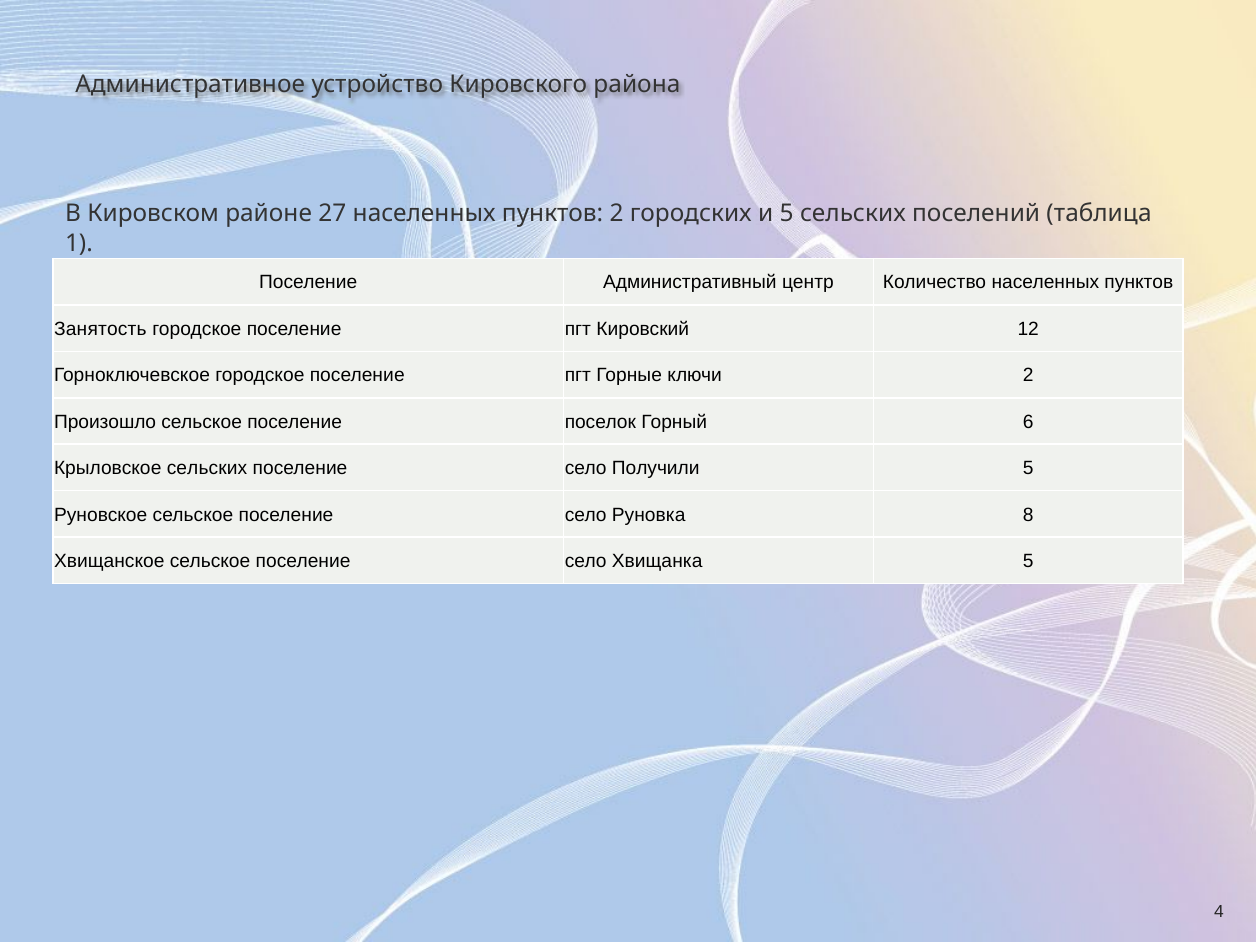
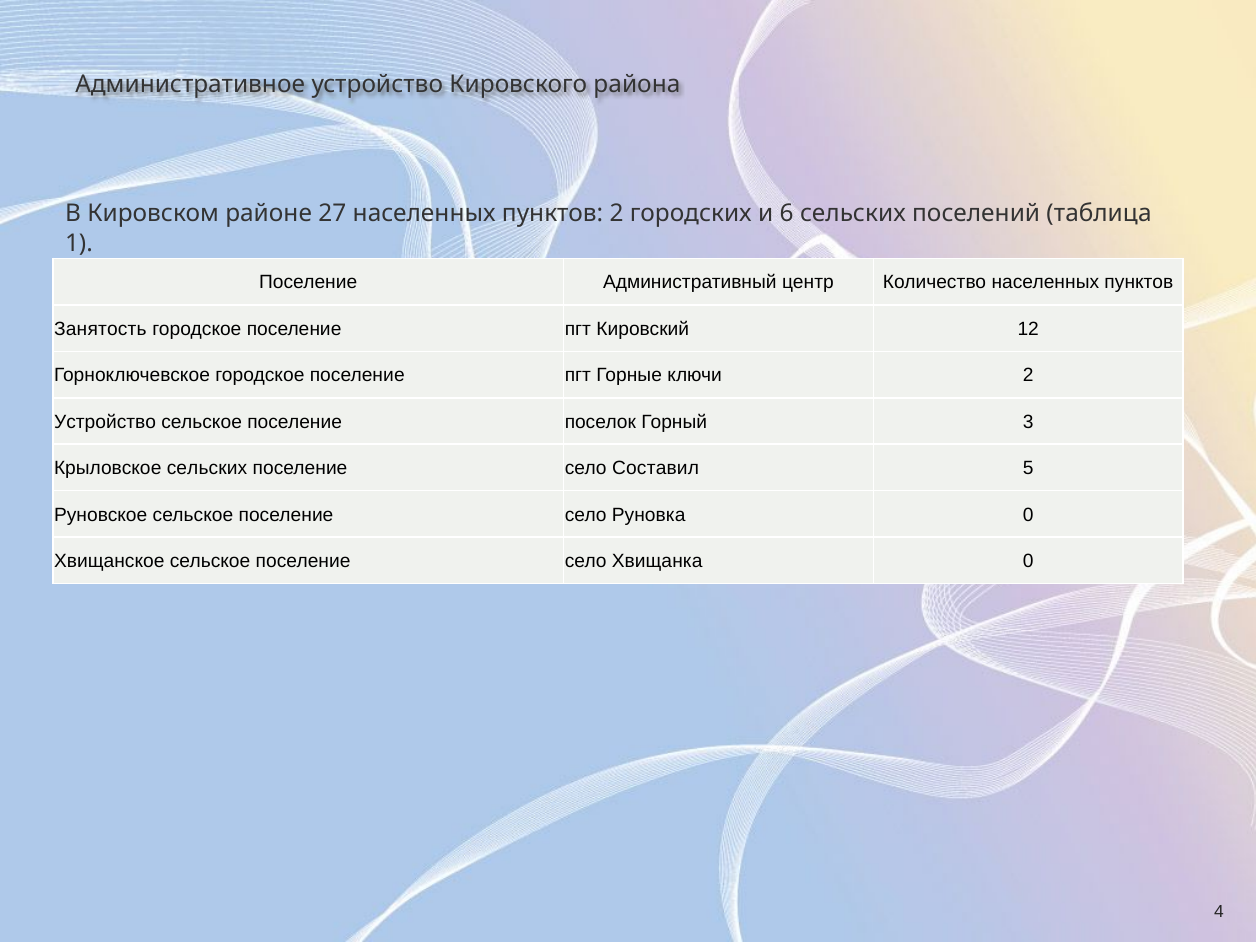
и 5: 5 -> 6
Произошло at (105, 422): Произошло -> Устройство
6: 6 -> 3
Получили: Получили -> Составил
Руновка 8: 8 -> 0
Хвищанка 5: 5 -> 0
